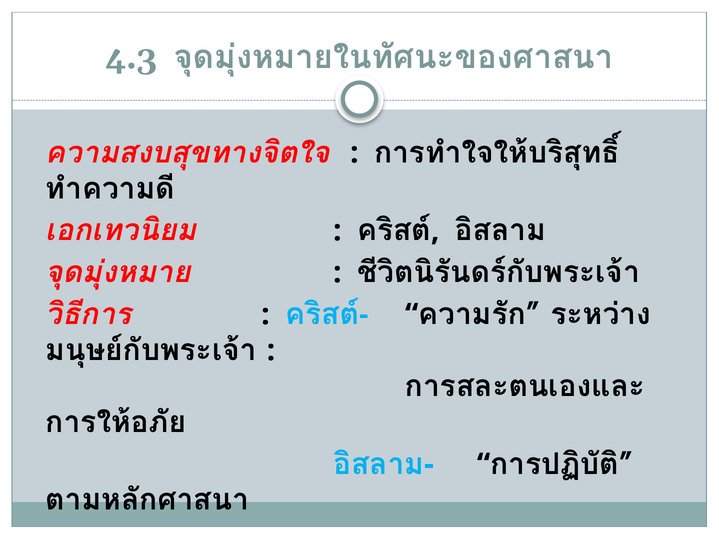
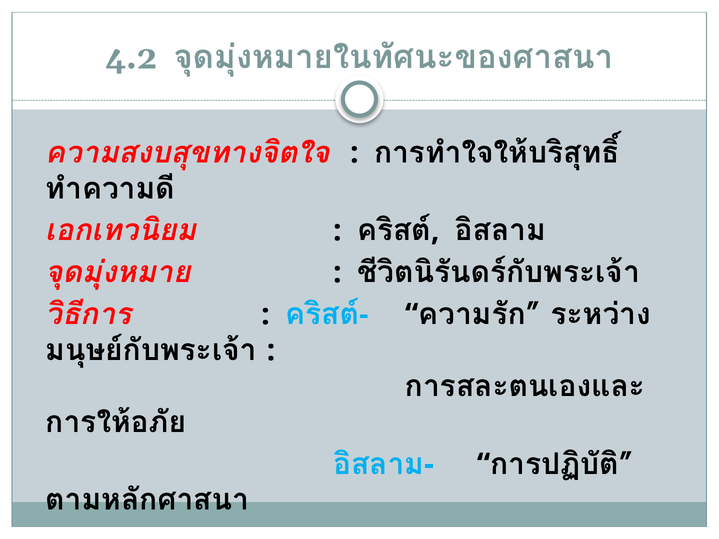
4.3: 4.3 -> 4.2
